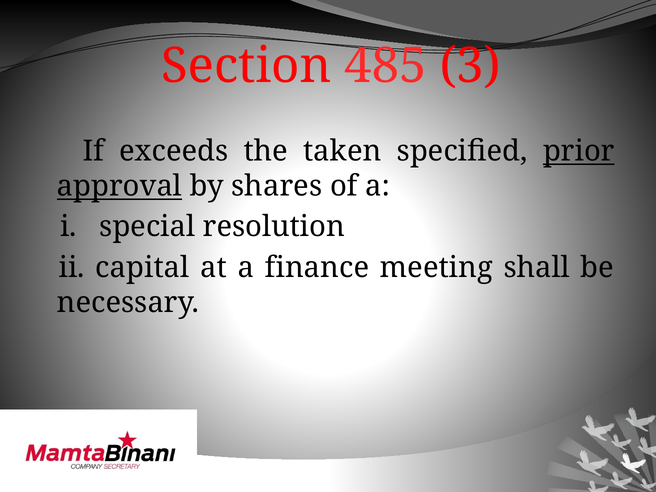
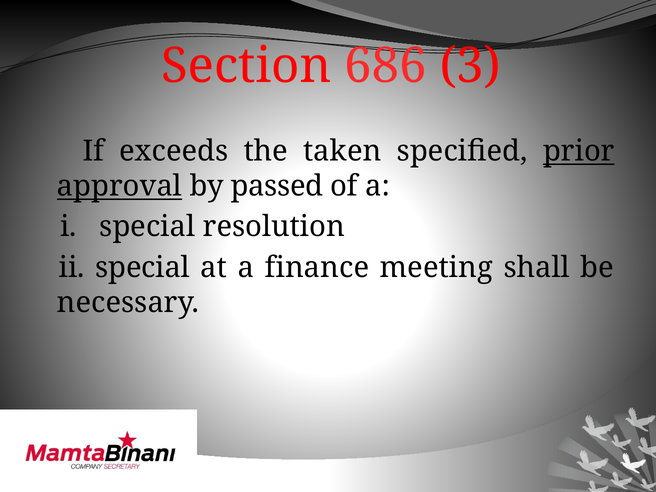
485: 485 -> 686
shares: shares -> passed
ii capital: capital -> special
